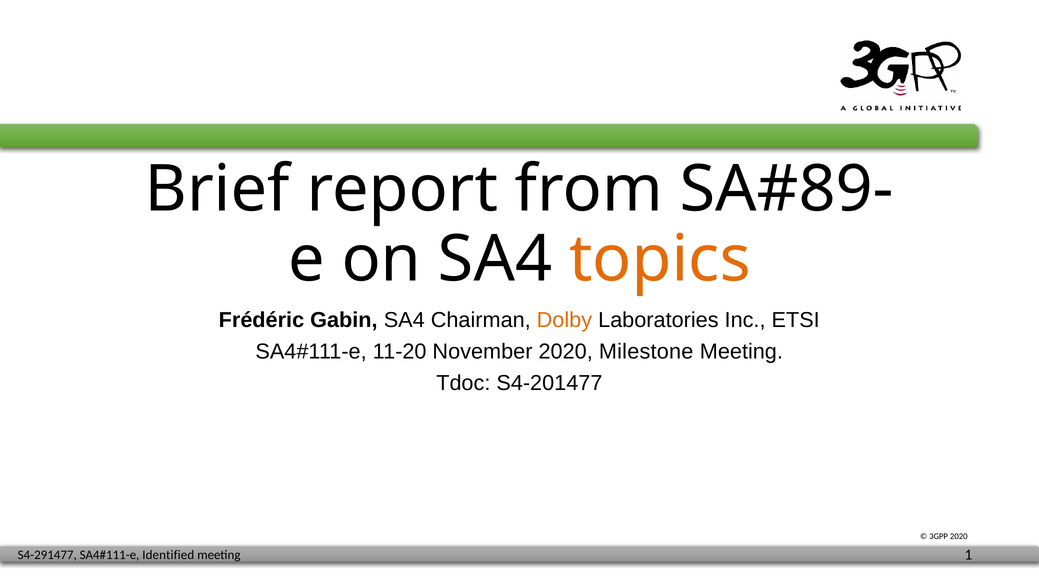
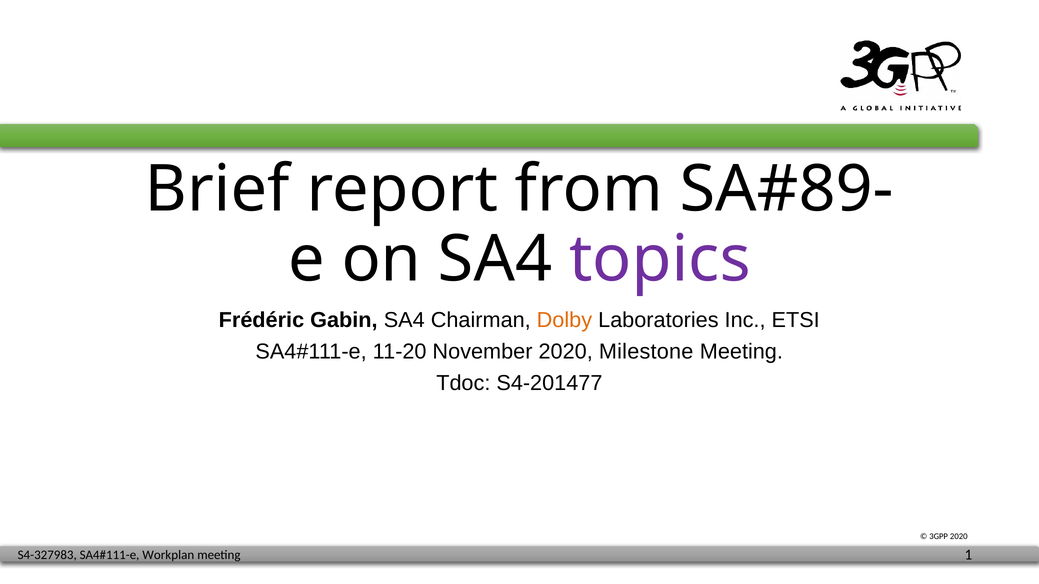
topics colour: orange -> purple
S4-291477: S4-291477 -> S4-327983
Identified: Identified -> Workplan
